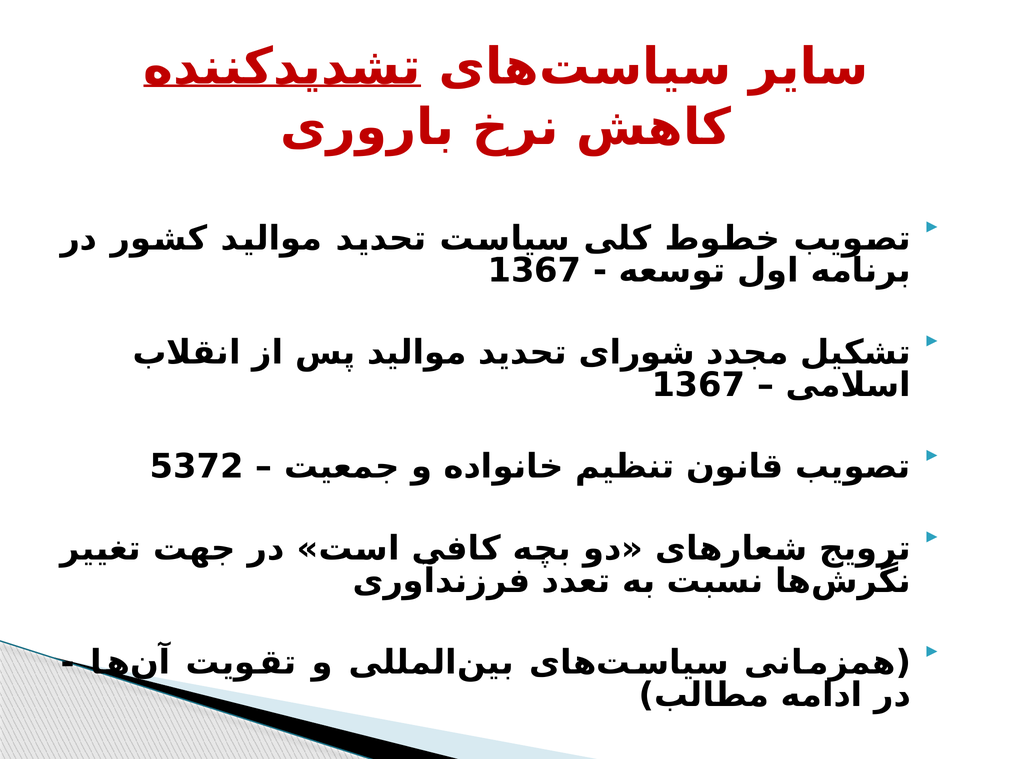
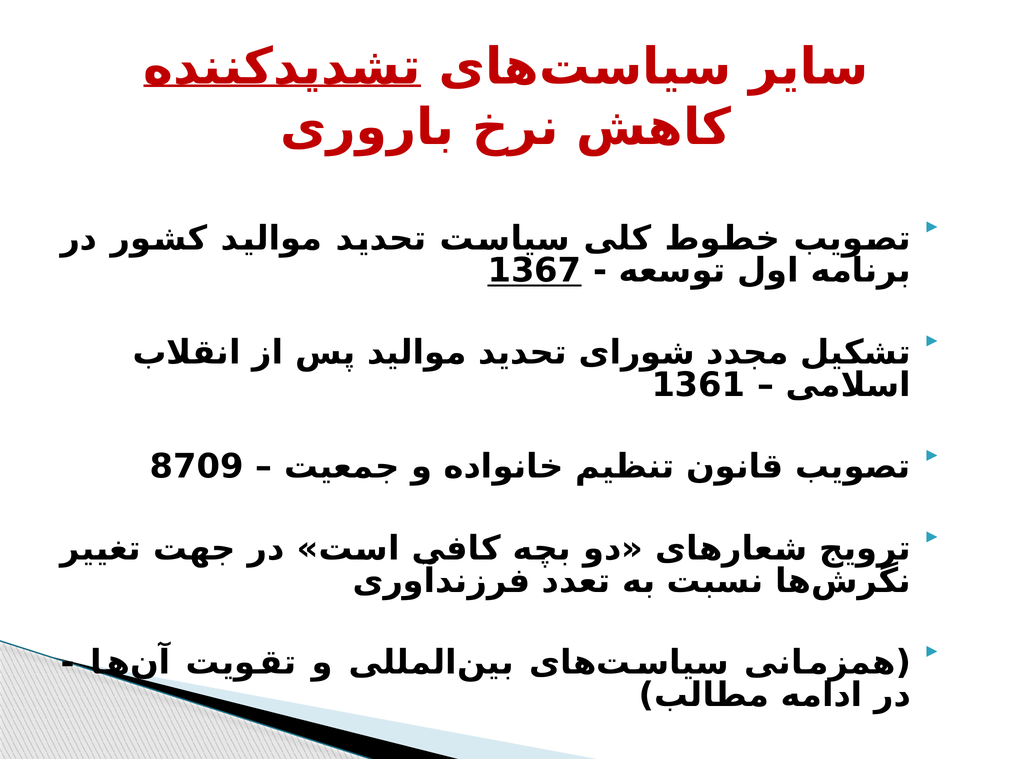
1367 at (534, 271) underline: none -> present
1367 at (698, 385): 1367 -> 1361
5372: 5372 -> 8709
